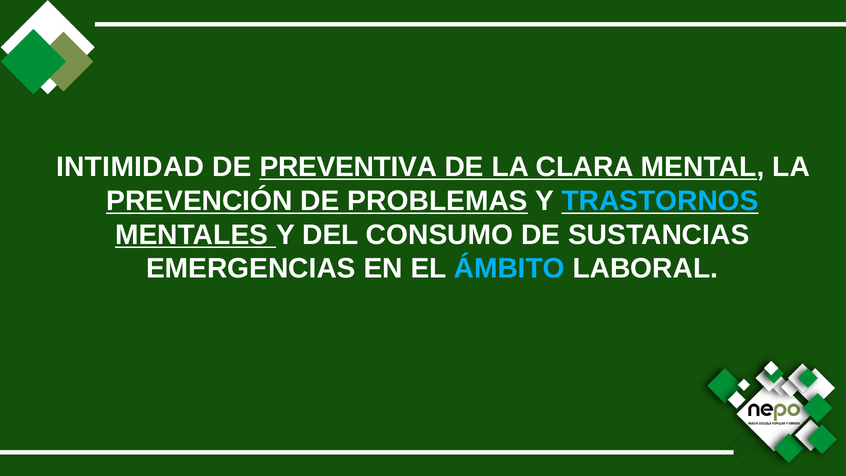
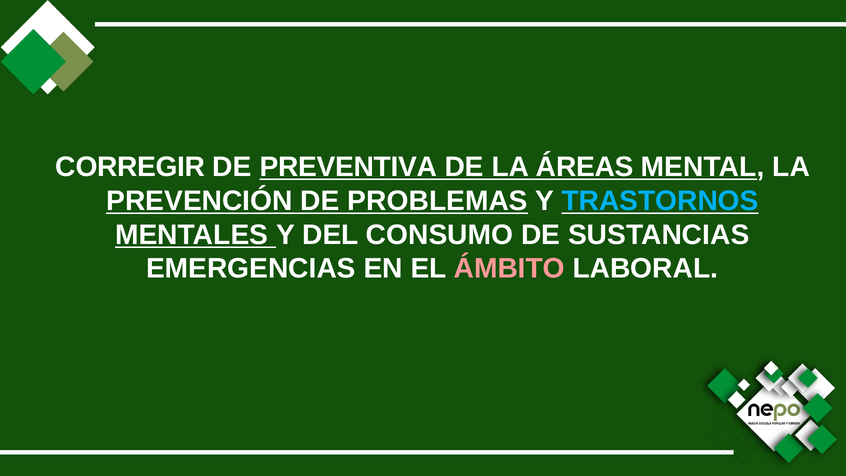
INTIMIDAD: INTIMIDAD -> CORREGIR
CLARA: CLARA -> ÁREAS
ÁMBITO colour: light blue -> pink
